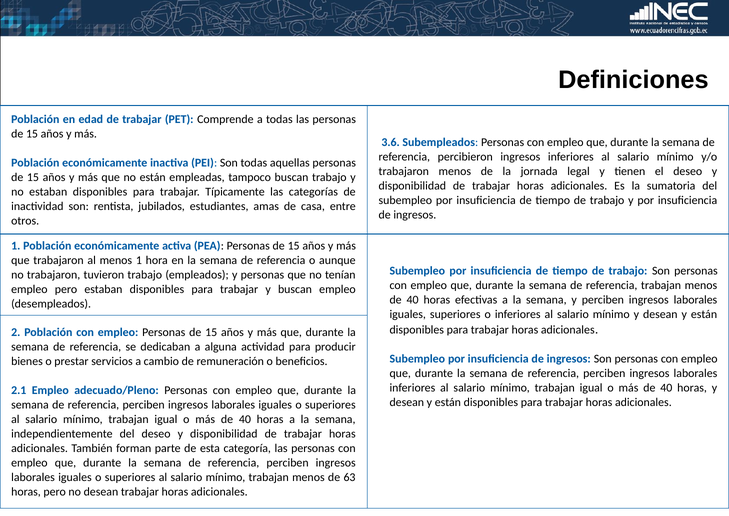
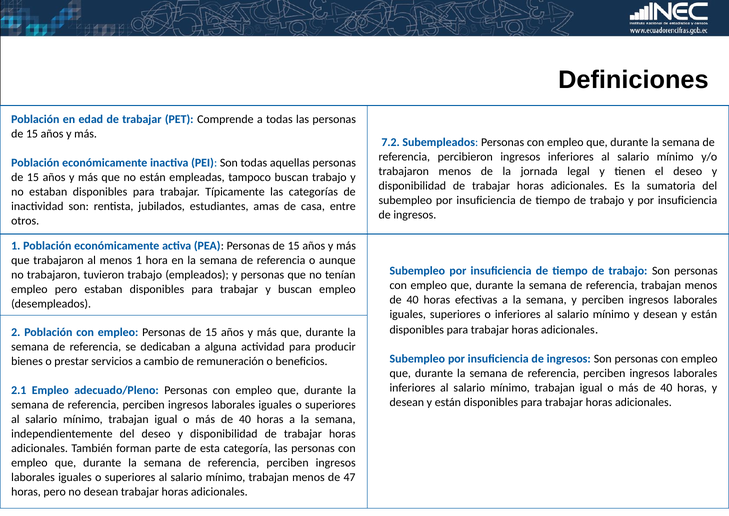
3.6: 3.6 -> 7.2
63: 63 -> 47
